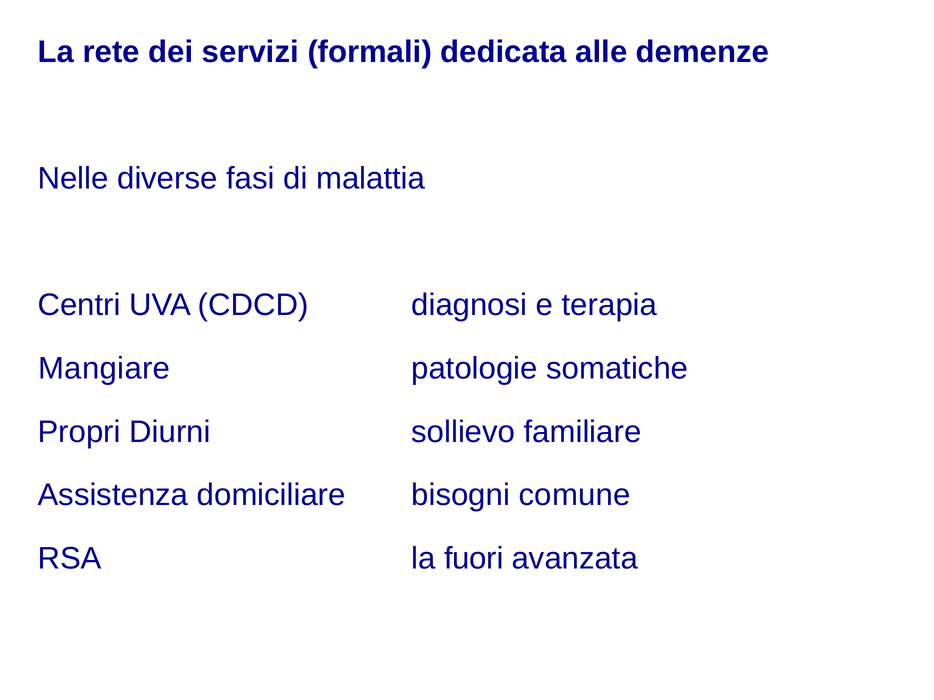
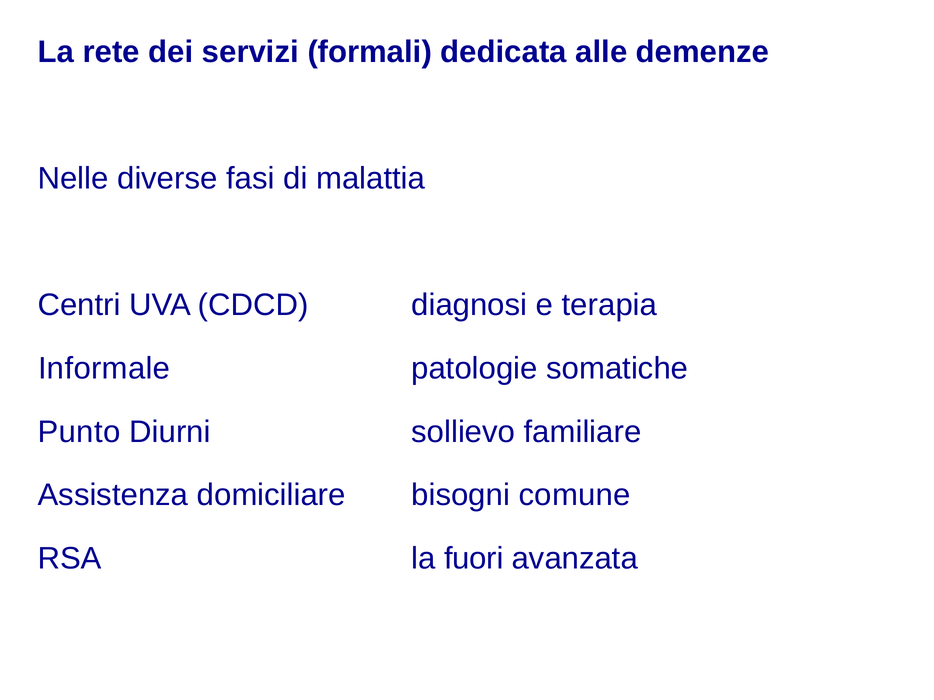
Mangiare: Mangiare -> Informale
Propri: Propri -> Punto
